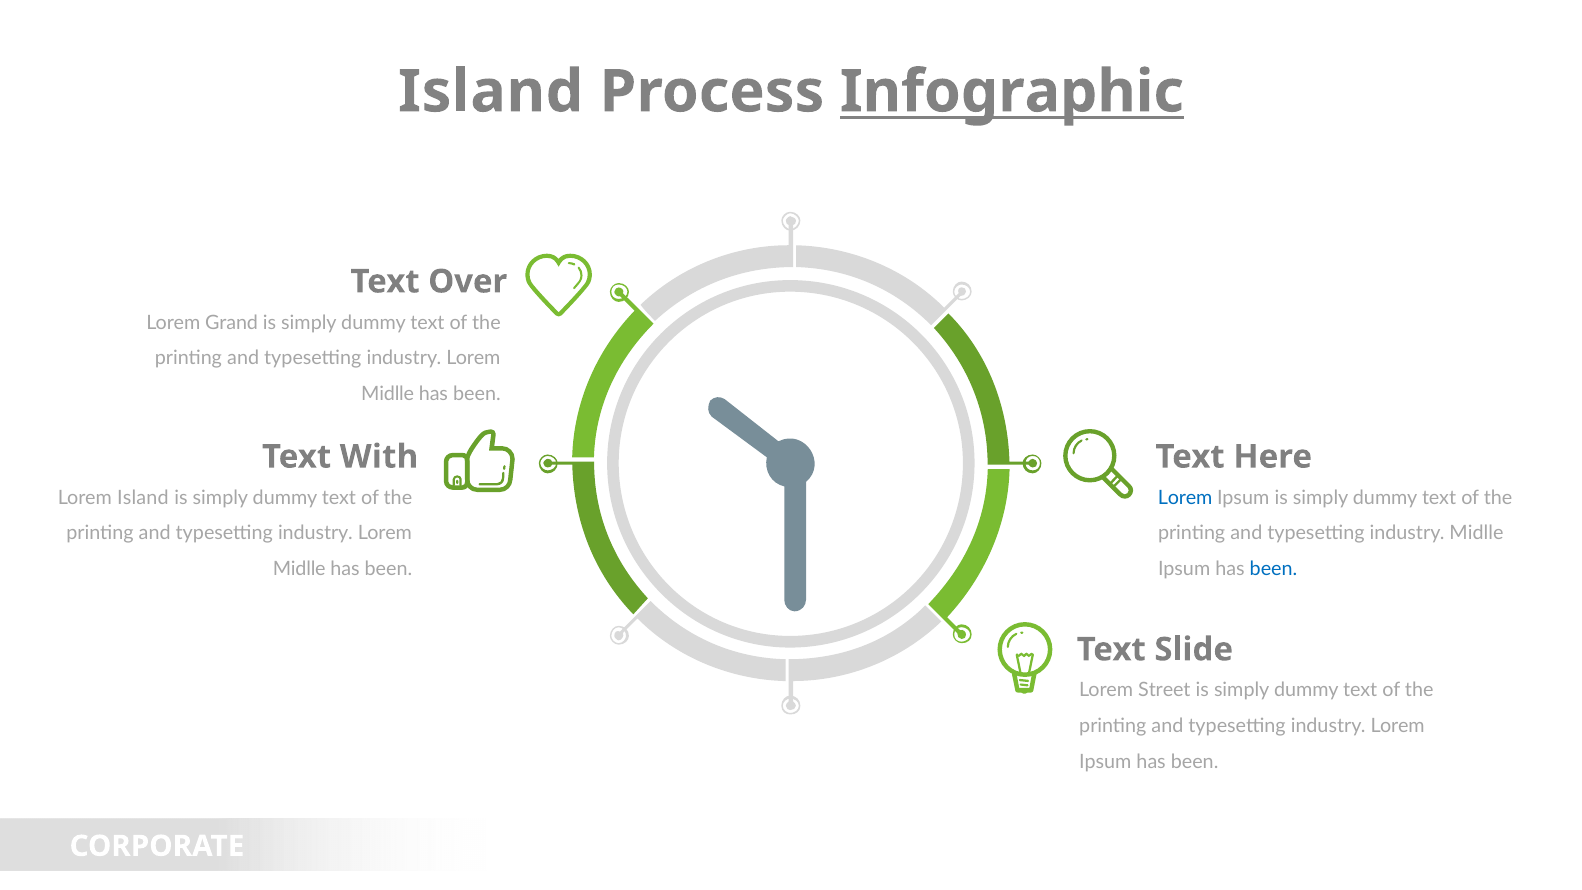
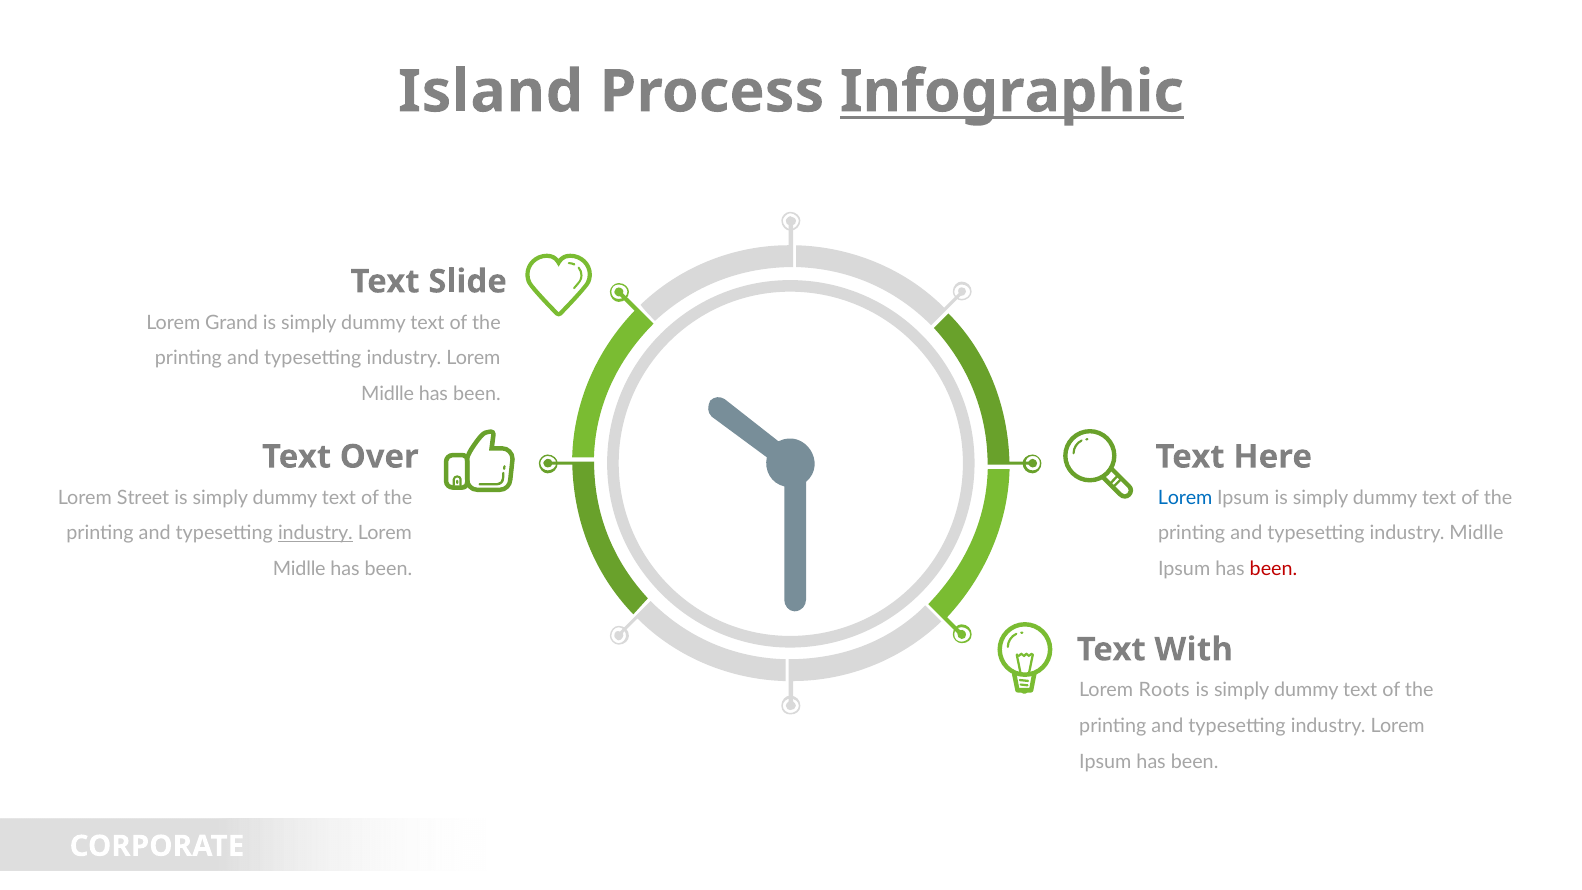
Over: Over -> Slide
With: With -> Over
Lorem Island: Island -> Street
industry at (315, 533) underline: none -> present
been at (1274, 569) colour: blue -> red
Slide: Slide -> With
Street: Street -> Roots
